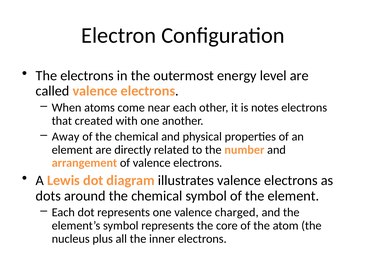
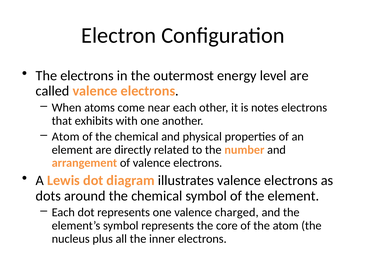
created: created -> exhibits
Away at (66, 136): Away -> Atom
